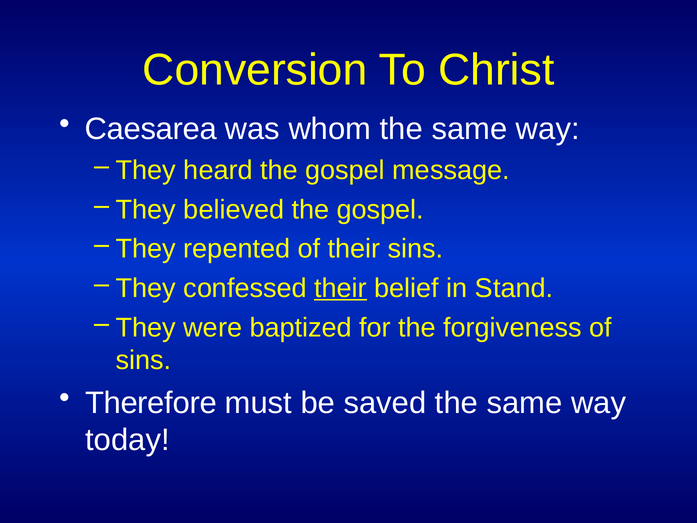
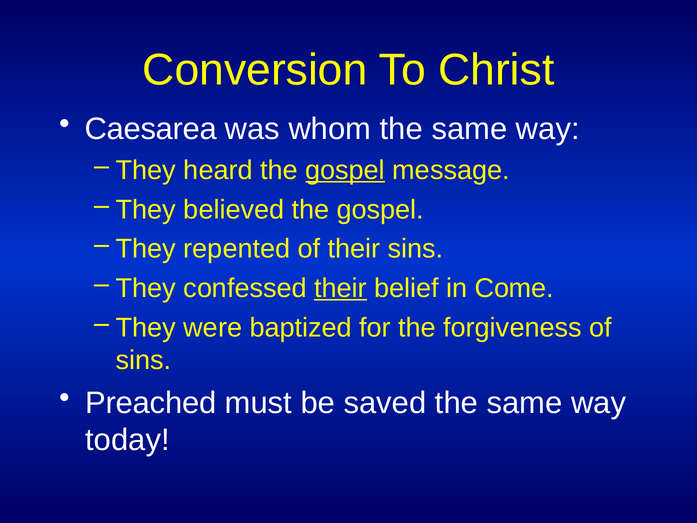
gospel at (345, 170) underline: none -> present
Stand: Stand -> Come
Therefore: Therefore -> Preached
